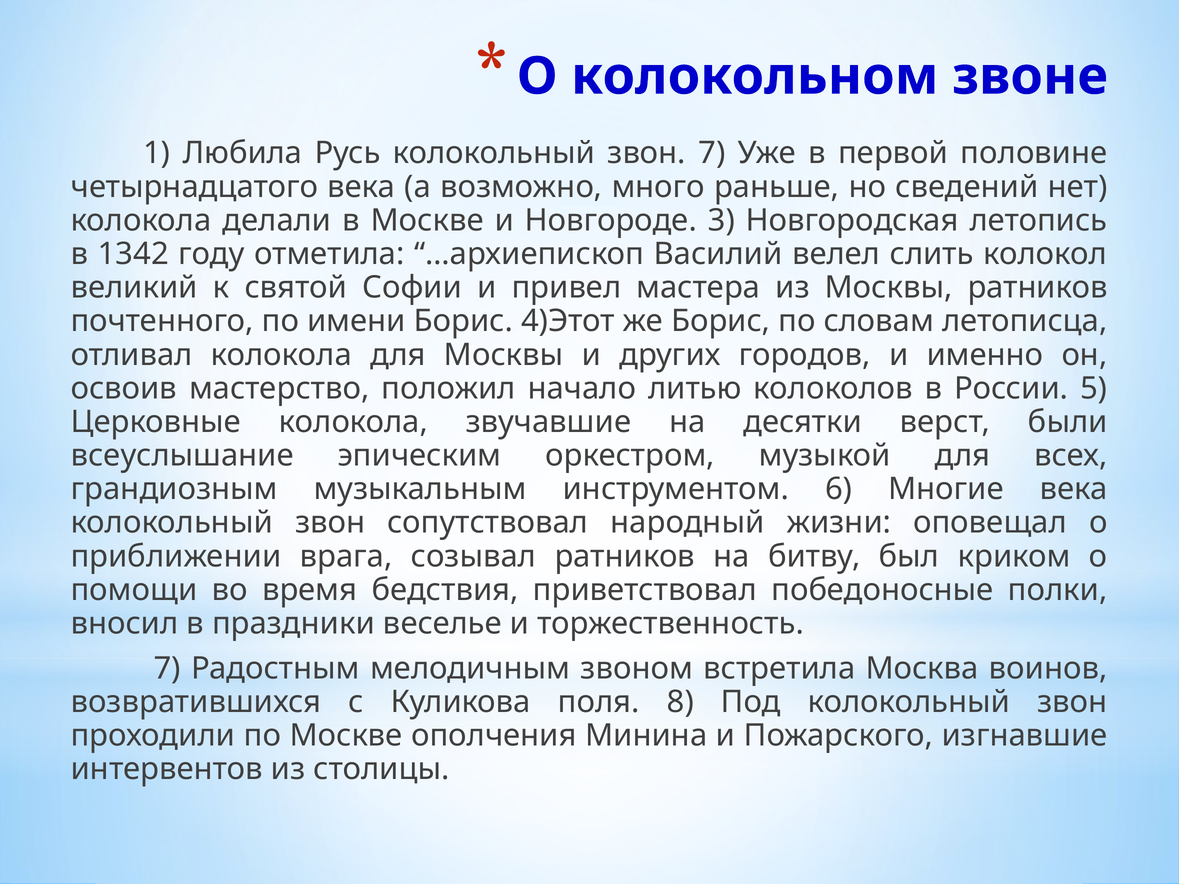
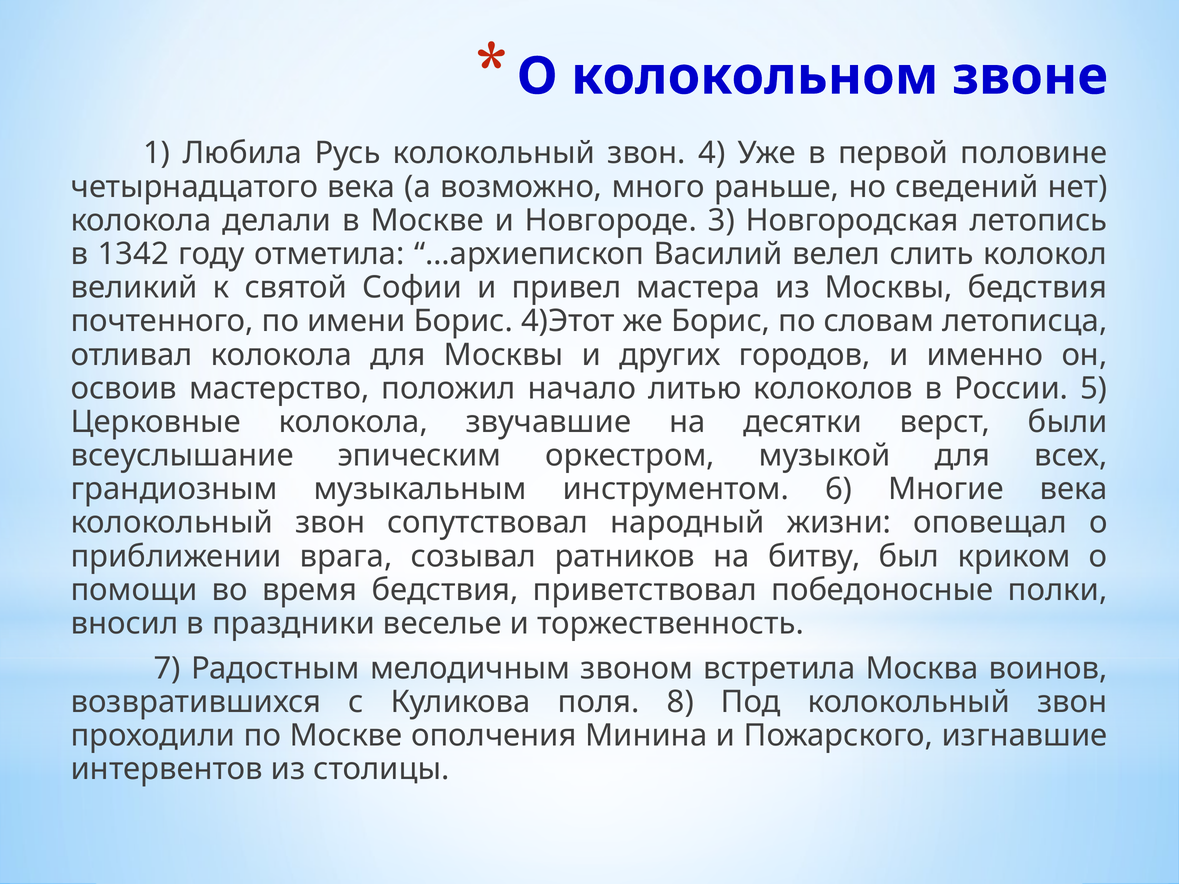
звон 7: 7 -> 4
Москвы ратников: ратников -> бедствия
